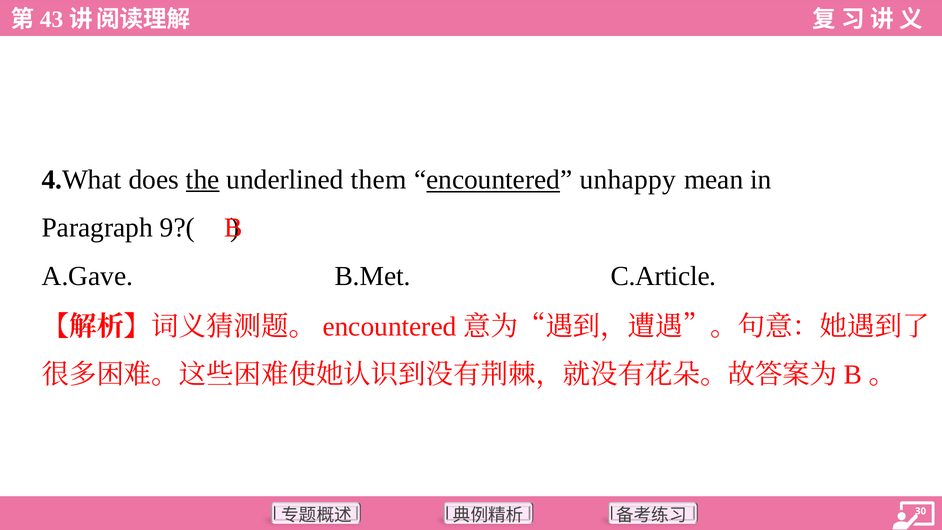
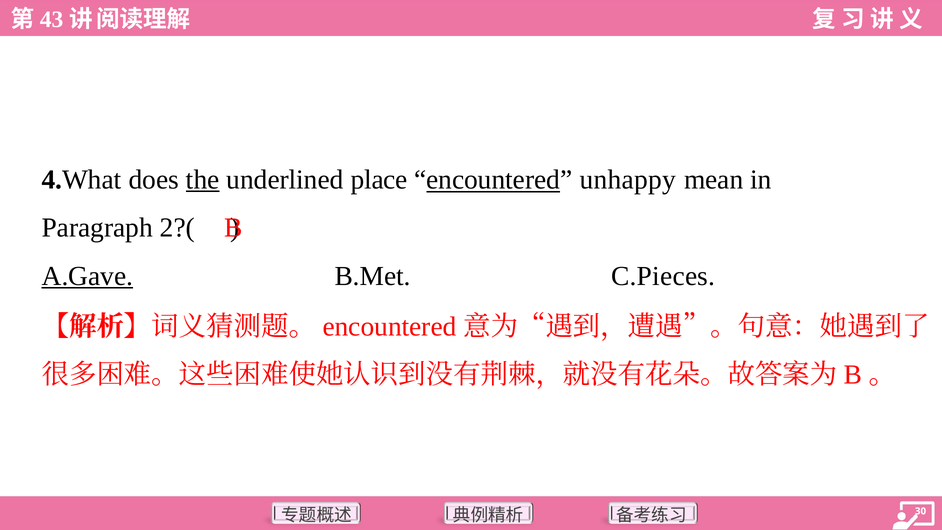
them: them -> place
9?(: 9?( -> 2?(
A.Gave underline: none -> present
C.Article: C.Article -> C.Pieces
